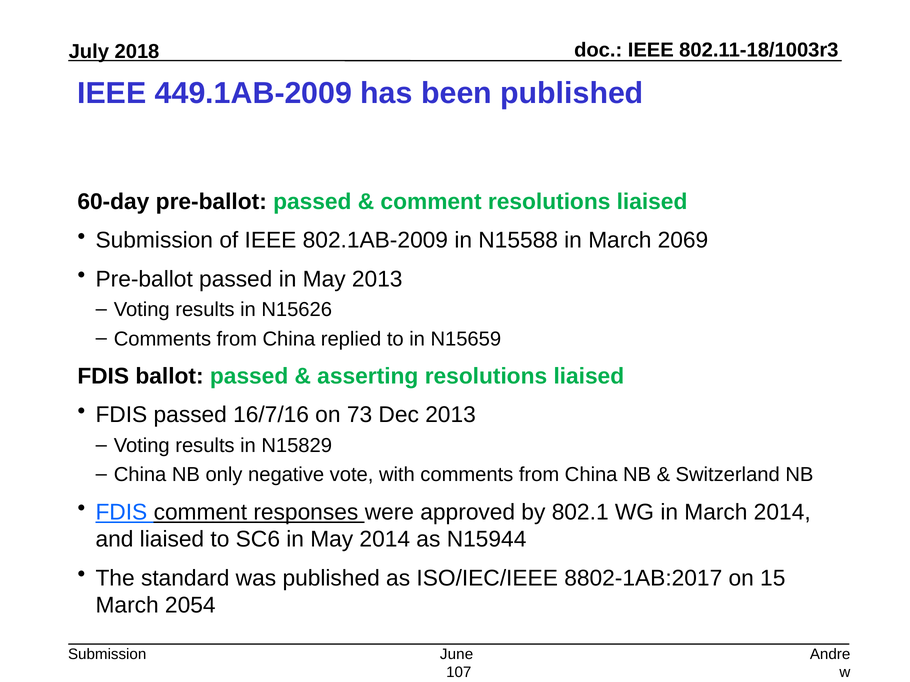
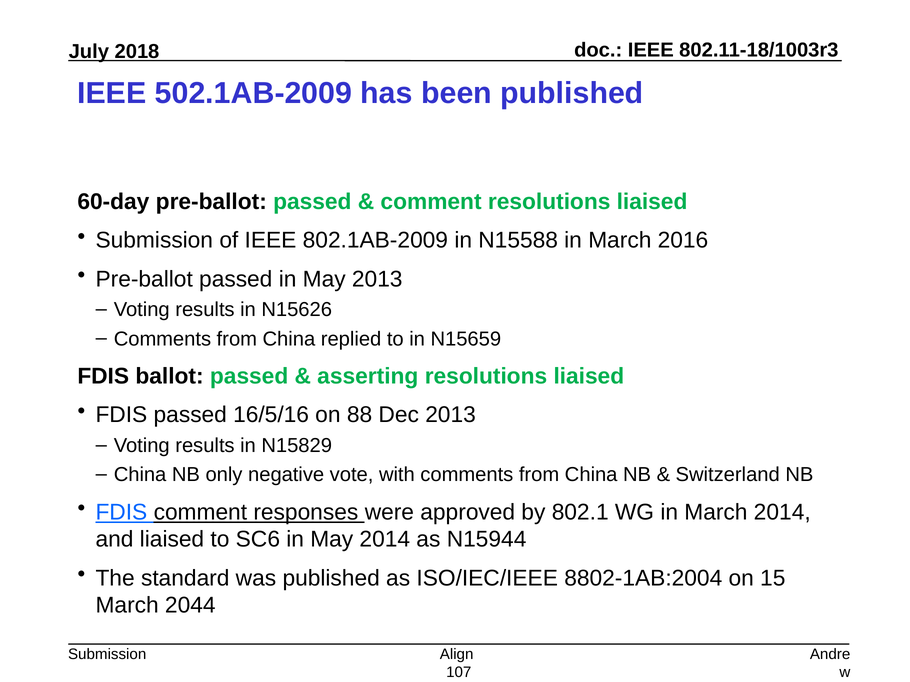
449.1AB-2009: 449.1AB-2009 -> 502.1AB-2009
2069: 2069 -> 2016
16/7/16: 16/7/16 -> 16/5/16
73: 73 -> 88
8802-1AB:2017: 8802-1AB:2017 -> 8802-1AB:2004
2054: 2054 -> 2044
June: June -> Align
